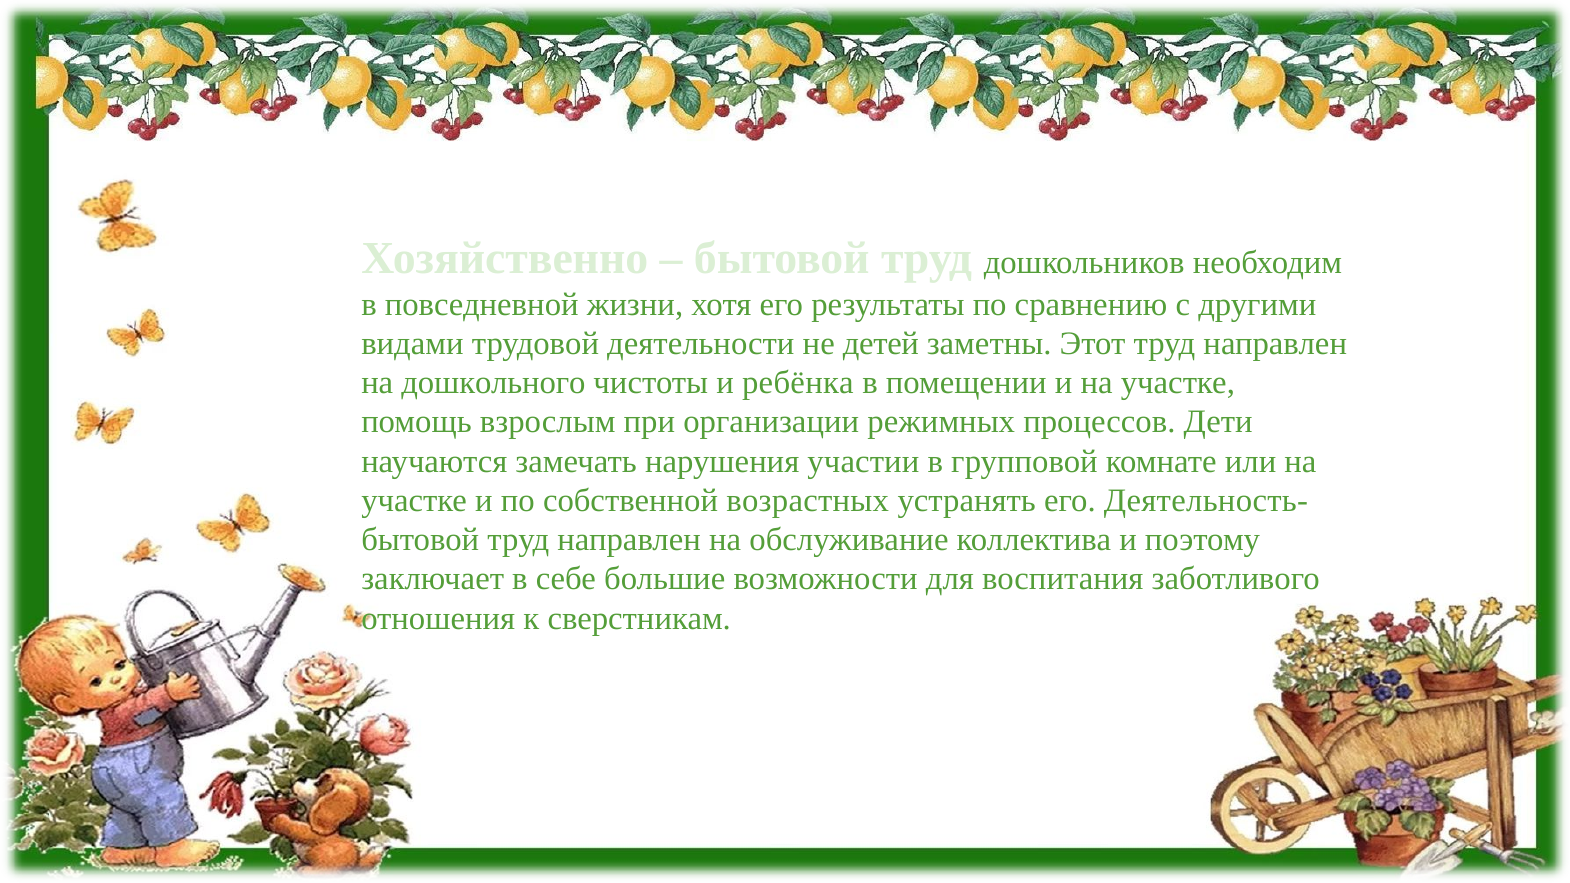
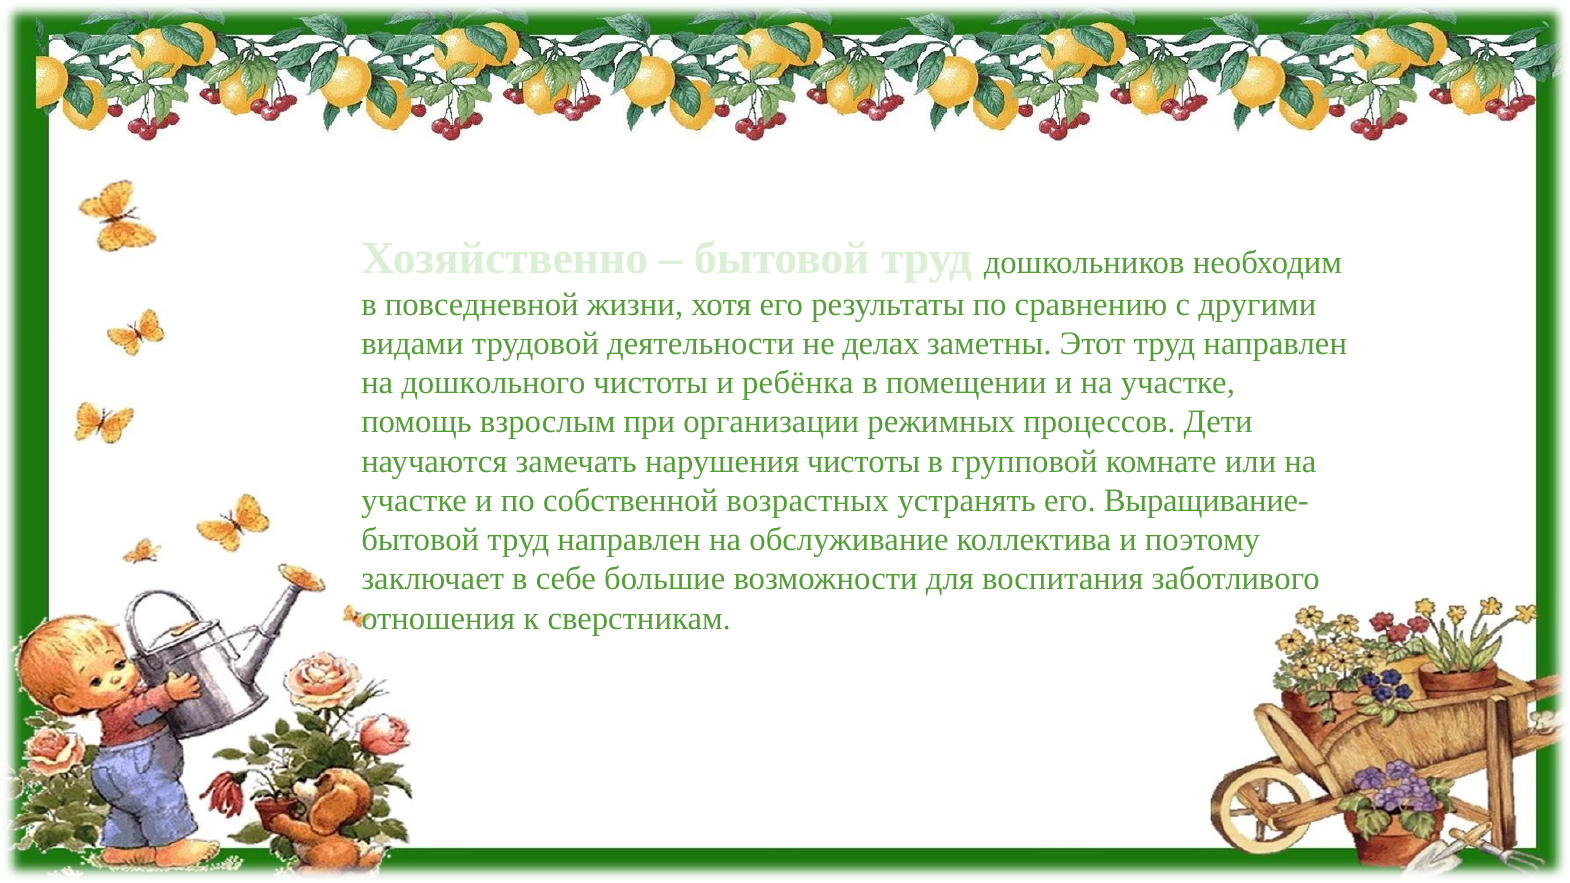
детей: детей -> делах
нарушения участии: участии -> чистоты
Деятельность-: Деятельность- -> Выращивание-
